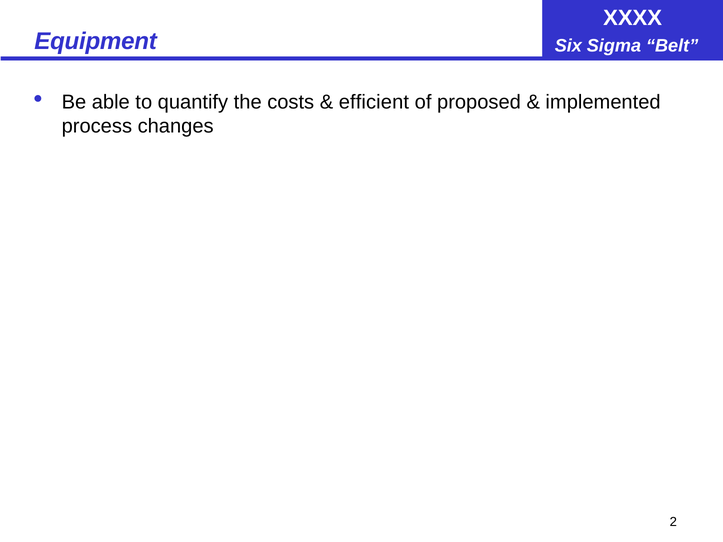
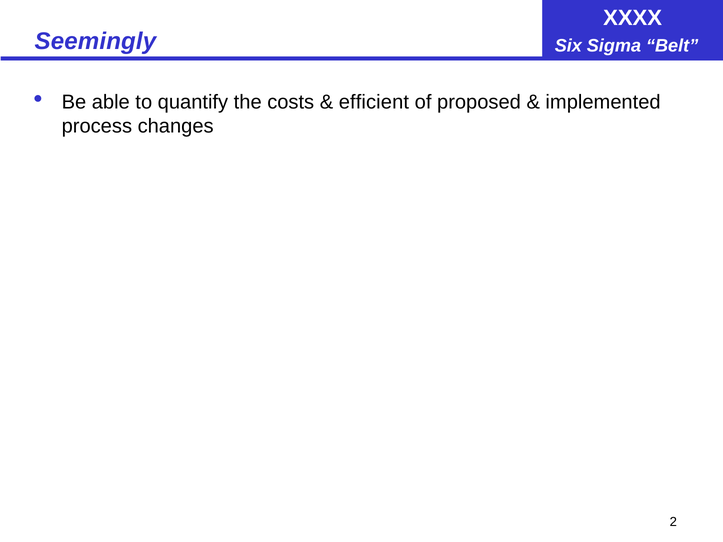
Equipment: Equipment -> Seemingly
